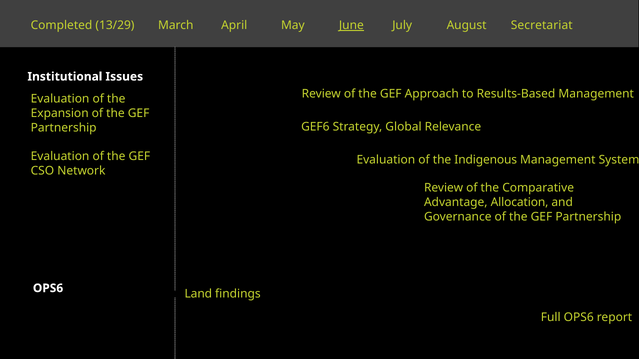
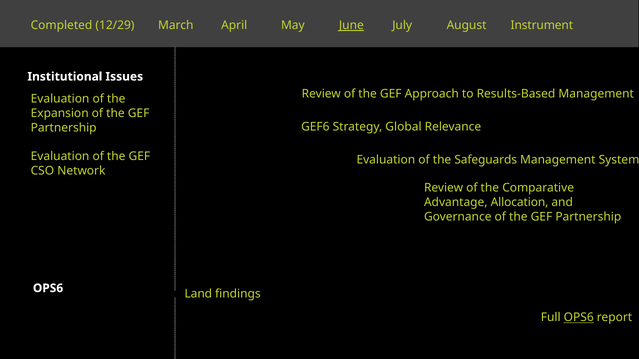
13/29: 13/29 -> 12/29
Secretariat: Secretariat -> Instrument
Indigenous: Indigenous -> Safeguards
OPS6 at (579, 318) underline: none -> present
